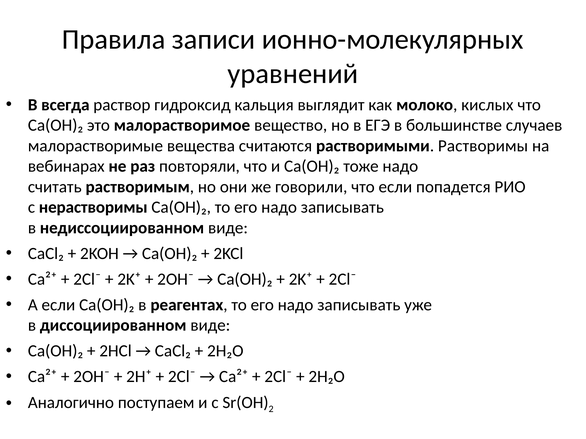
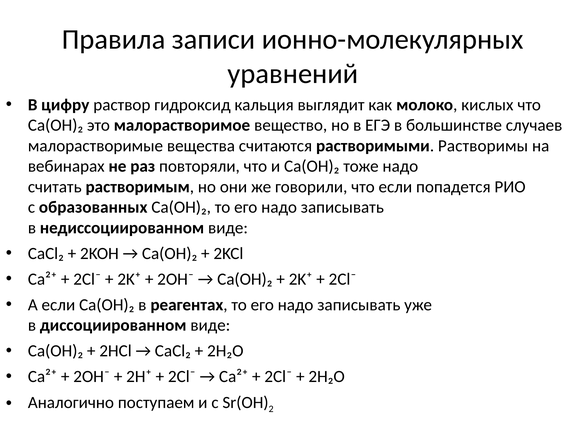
всегда: всегда -> цифру
нерастворимы: нерастворимы -> образованных
